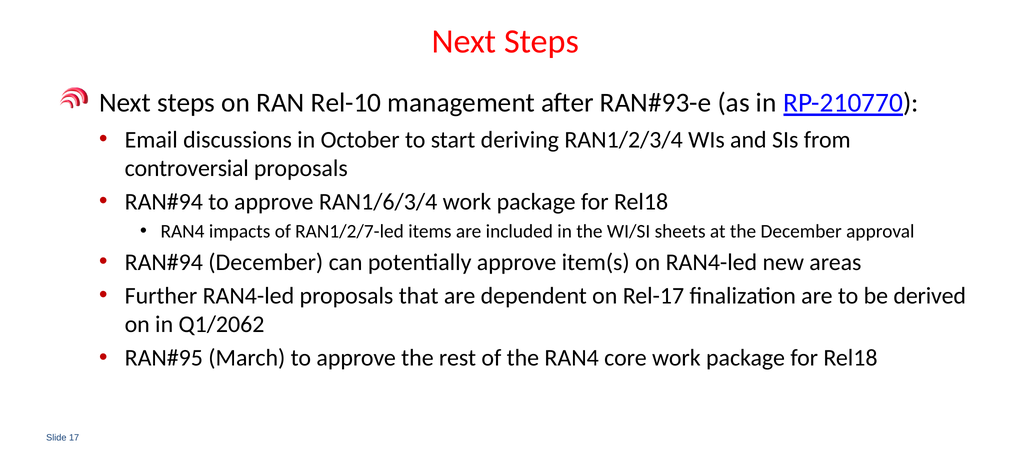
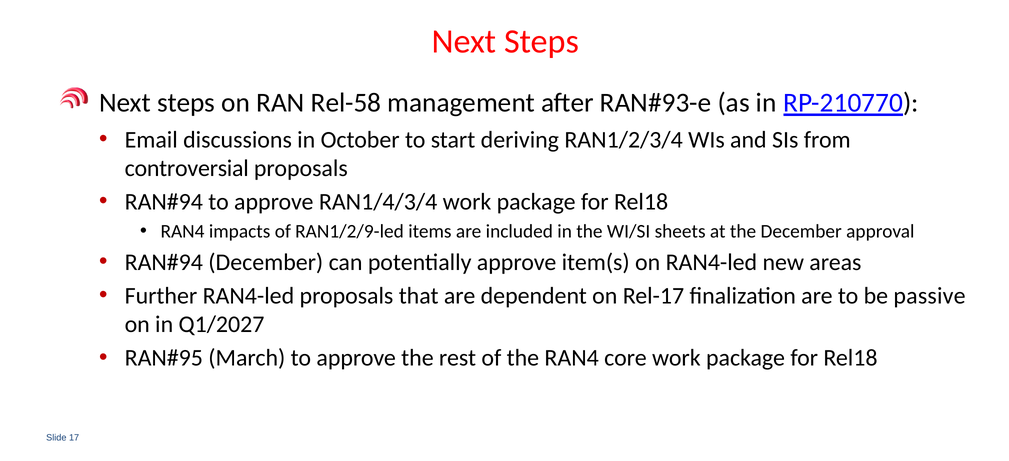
Rel-10: Rel-10 -> Rel-58
RAN1/6/3/4: RAN1/6/3/4 -> RAN1/4/3/4
RAN1/2/7-led: RAN1/2/7-led -> RAN1/2/9-led
derived: derived -> passive
Q1/2062: Q1/2062 -> Q1/2027
